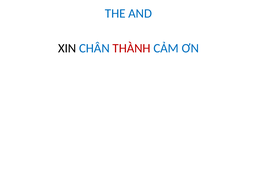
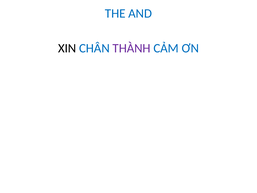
THÀNH colour: red -> purple
